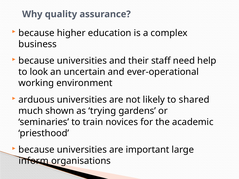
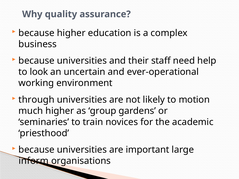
arduous: arduous -> through
shared: shared -> motion
much shown: shown -> higher
trying: trying -> group
